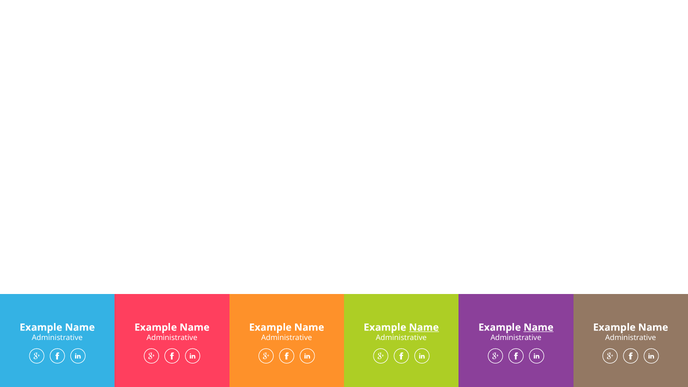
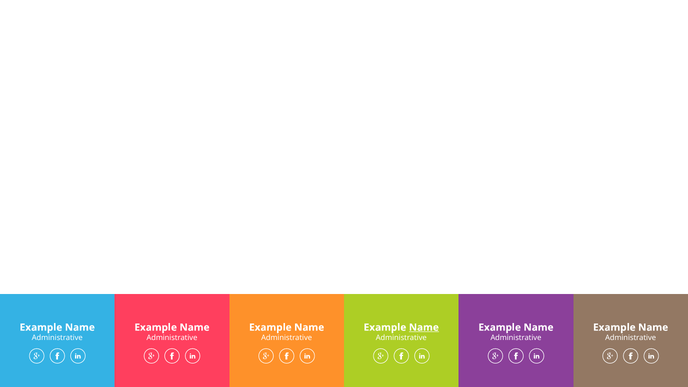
Name at (539, 327) underline: present -> none
